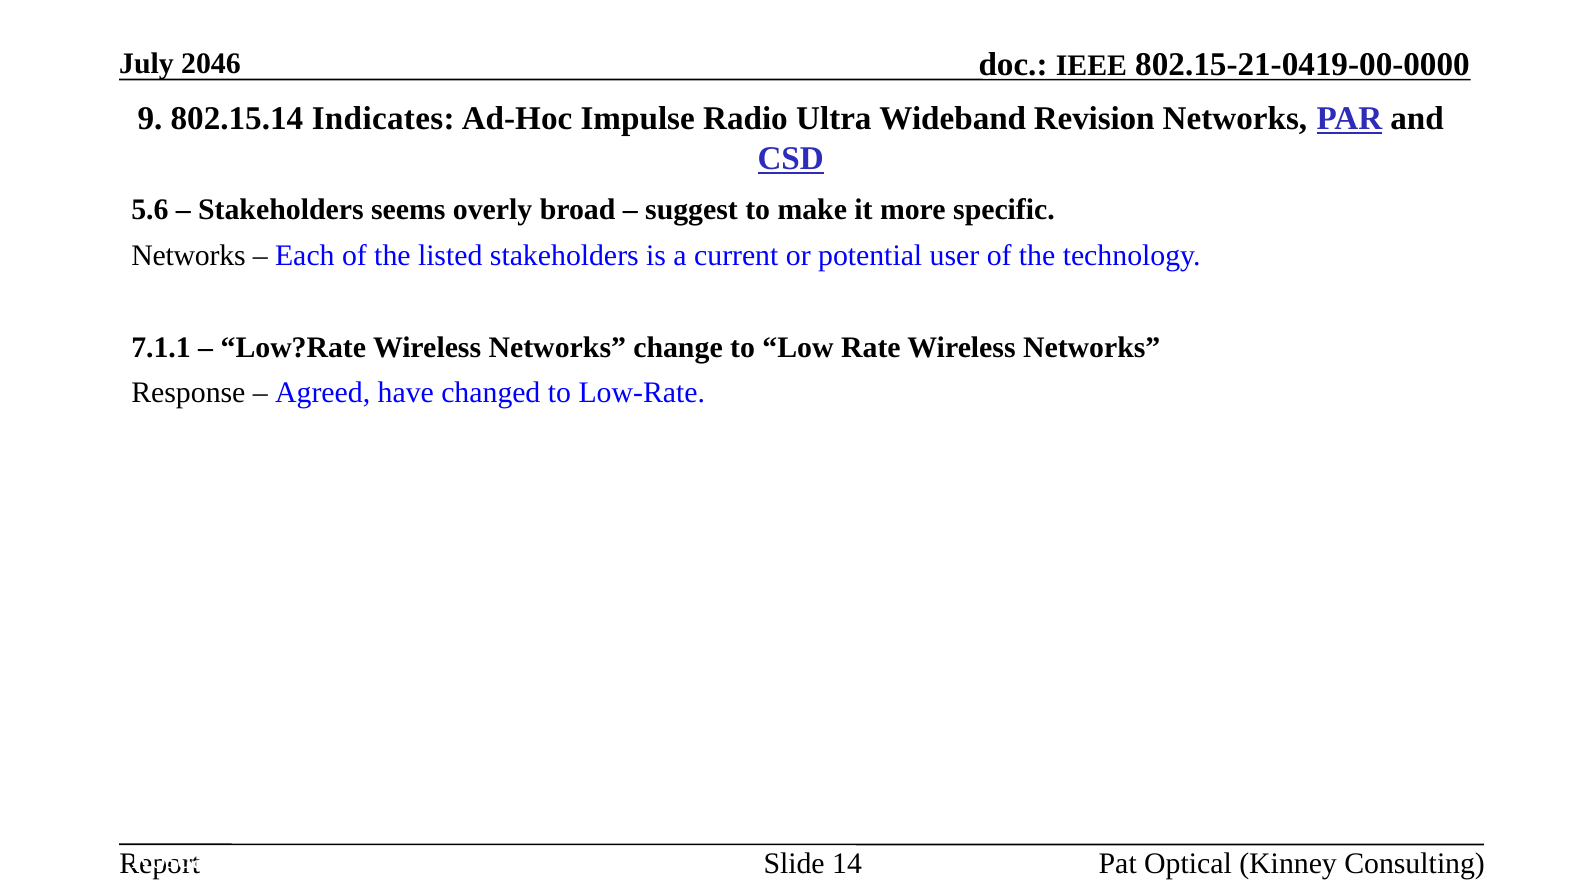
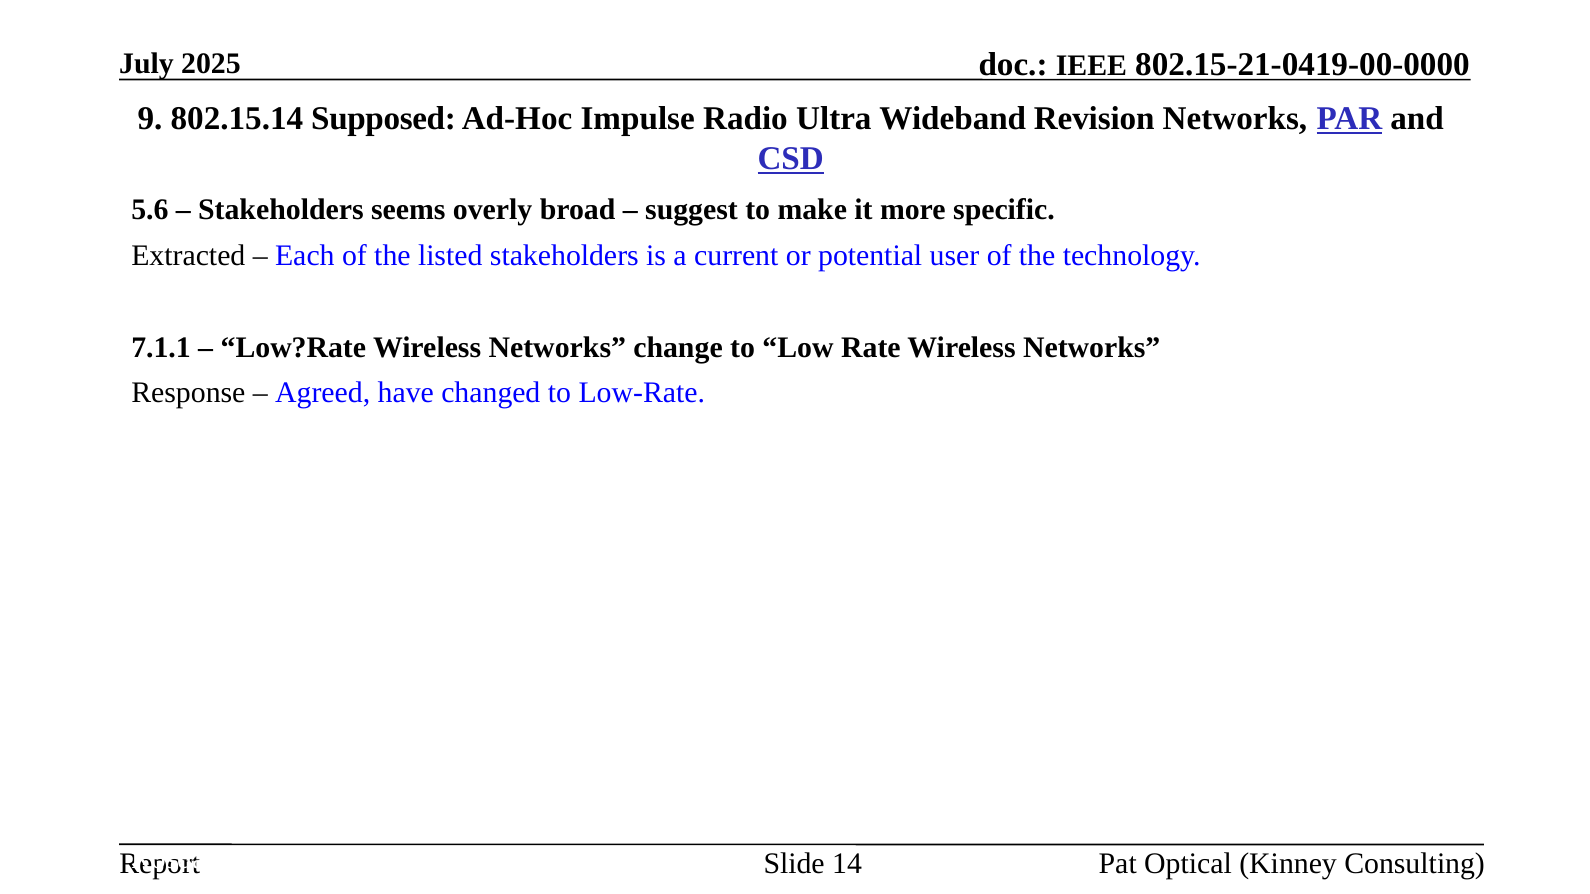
2046: 2046 -> 2025
Indicates: Indicates -> Supposed
Networks at (188, 256): Networks -> Extracted
